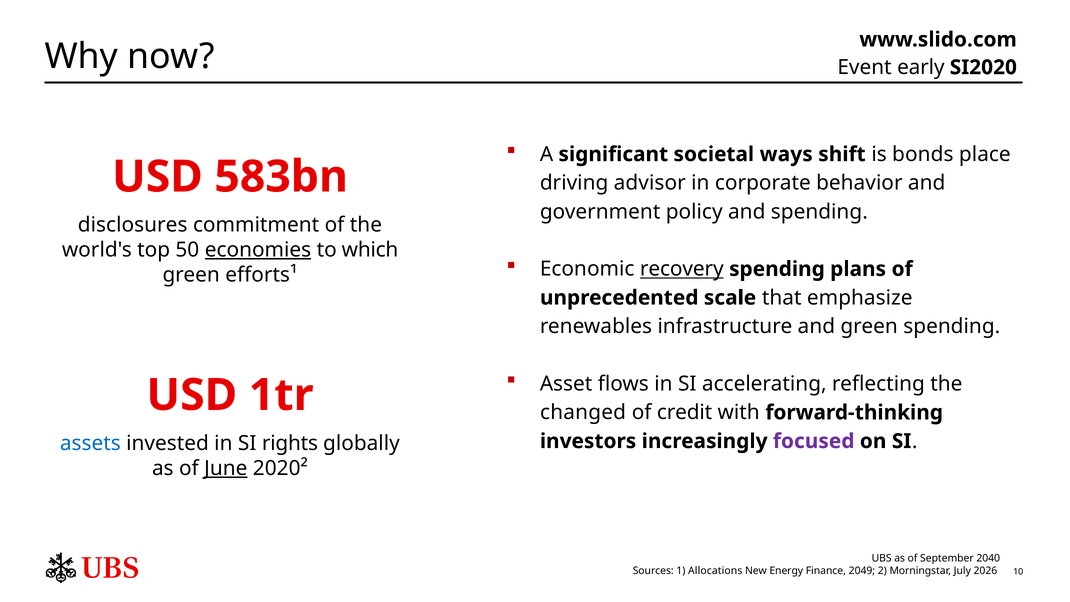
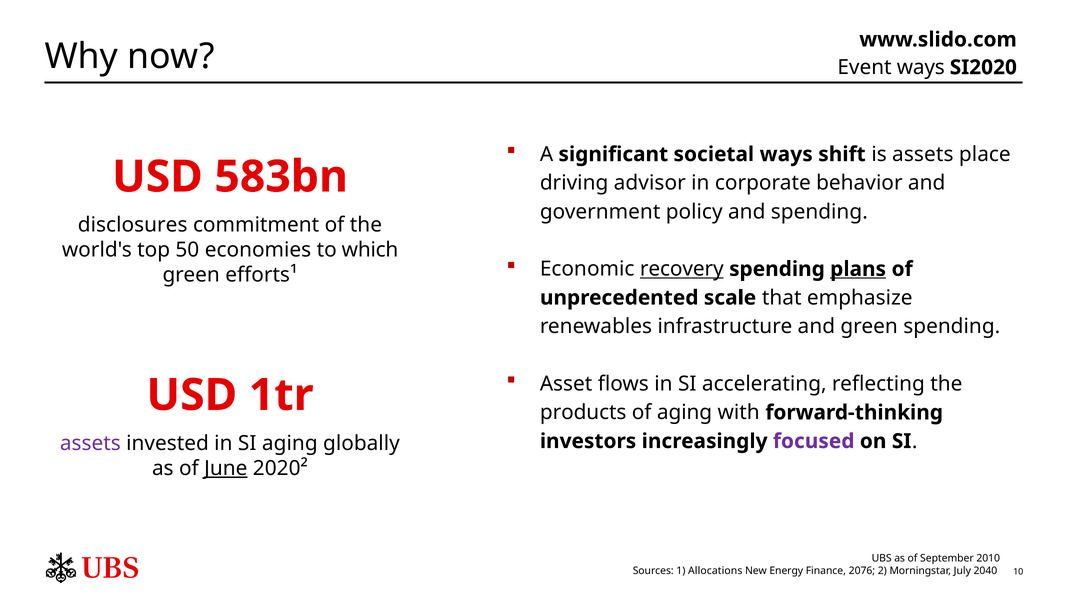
Event early: early -> ways
is bonds: bonds -> assets
economies underline: present -> none
plans underline: none -> present
changed: changed -> products
of credit: credit -> aging
assets at (90, 443) colour: blue -> purple
SI rights: rights -> aging
2040: 2040 -> 2010
2049: 2049 -> 2076
2026: 2026 -> 2040
